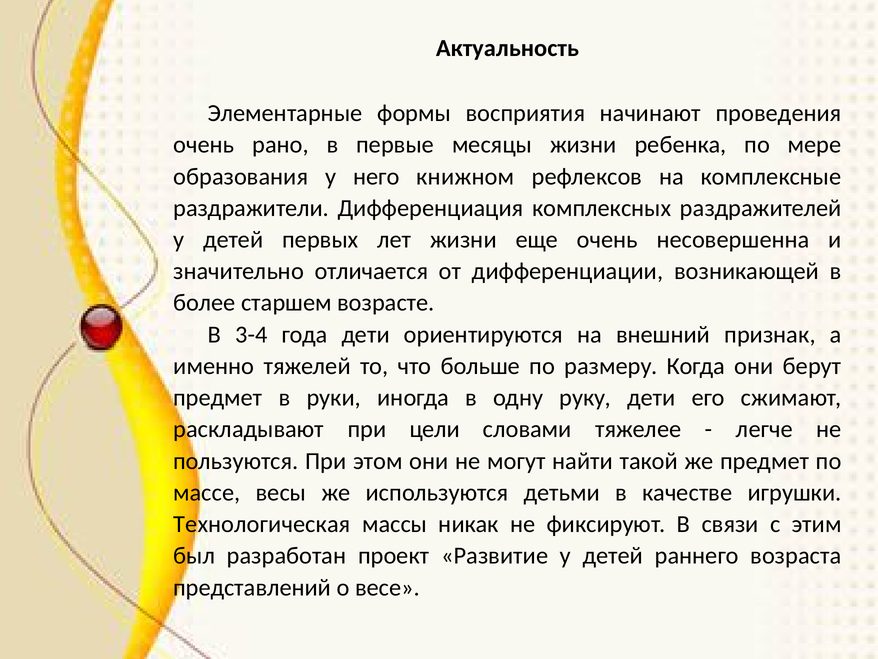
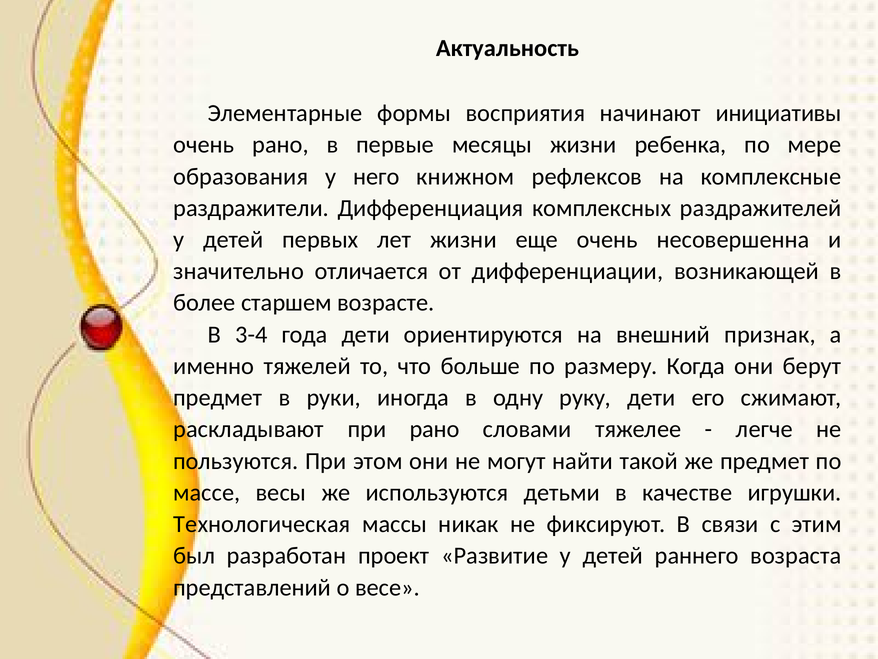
проведения: проведения -> инициативы
при цели: цели -> рано
